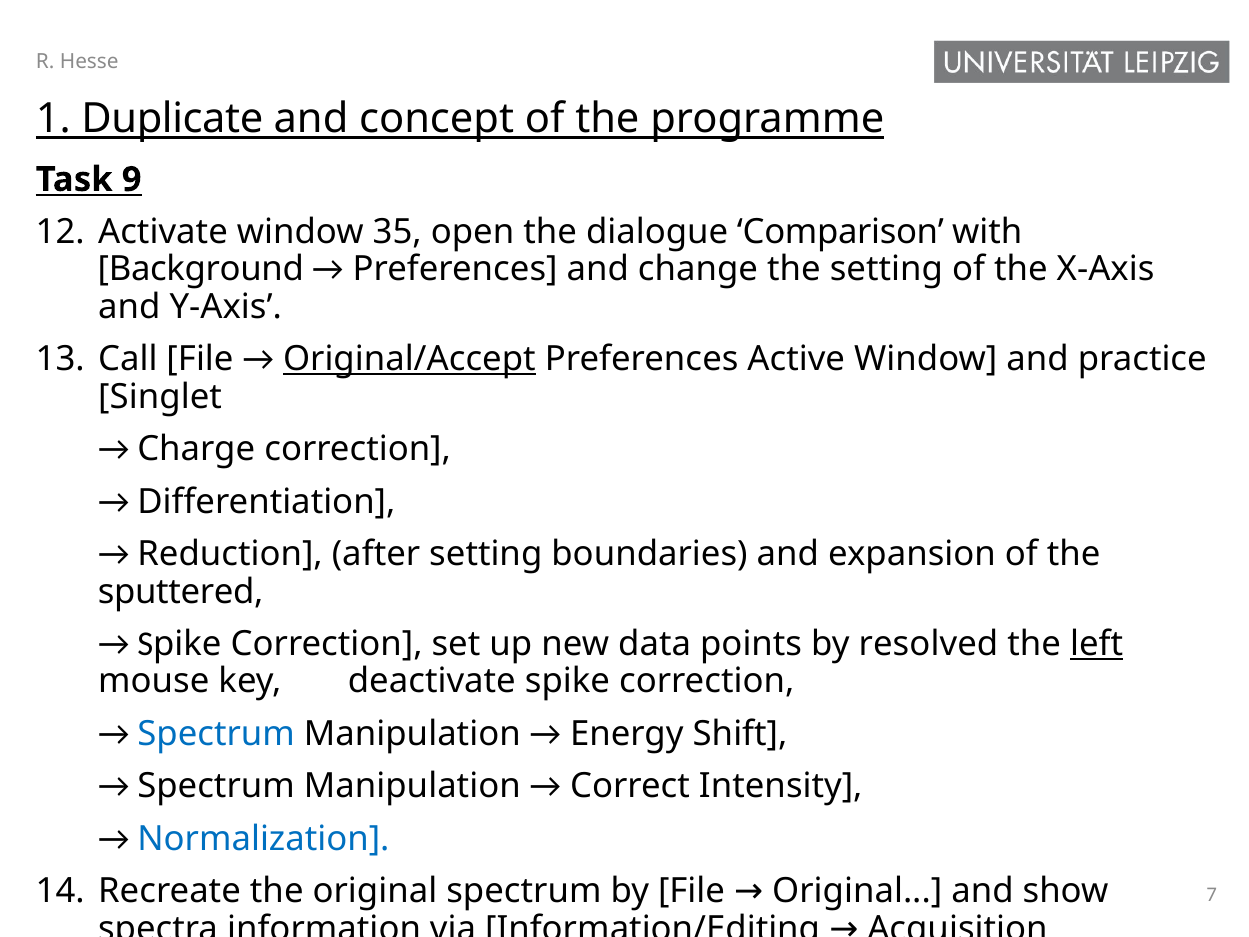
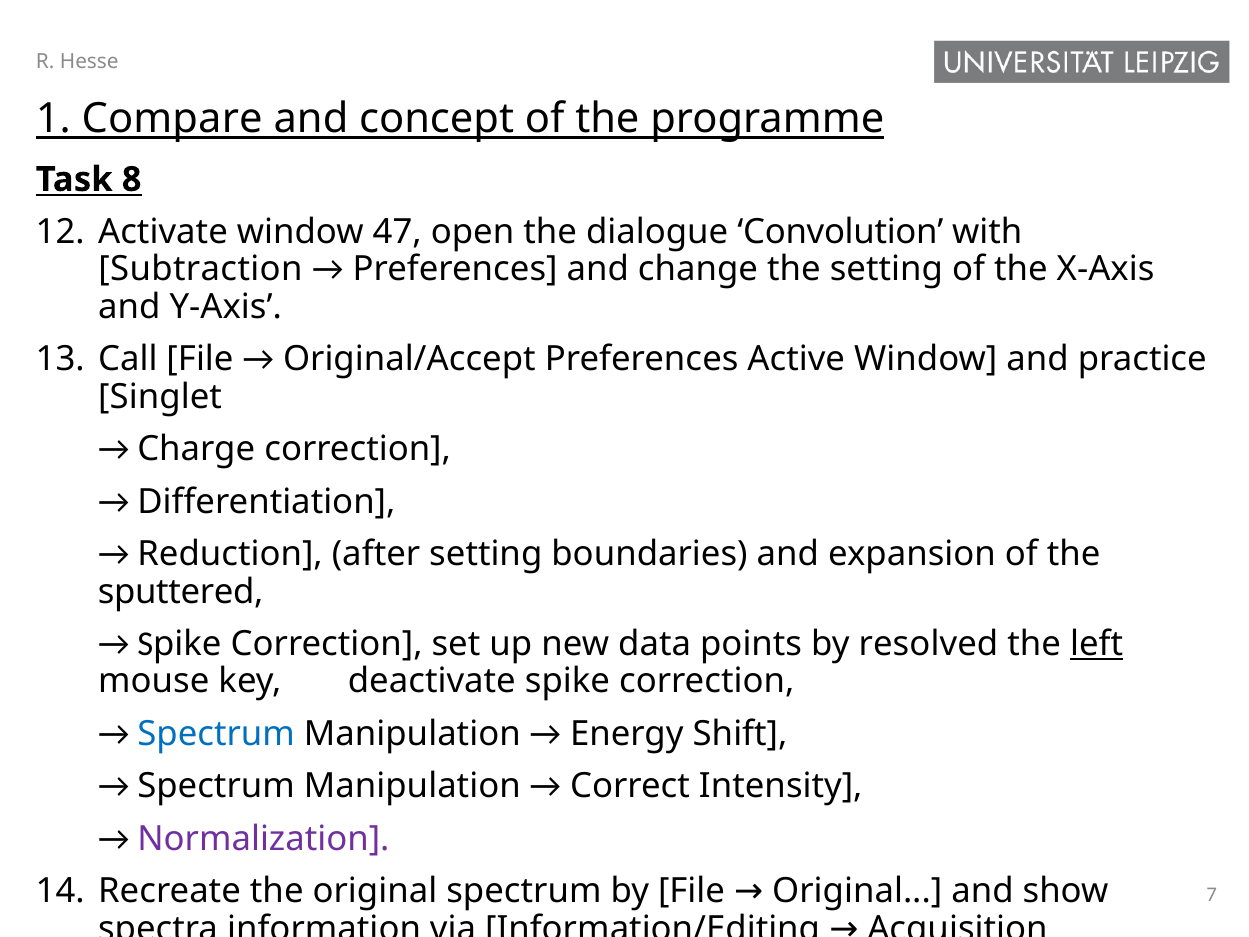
Duplicate: Duplicate -> Compare
9: 9 -> 8
35: 35 -> 47
Comparison: Comparison -> Convolution
Background: Background -> Subtraction
Original/Accept underline: present -> none
Normalization colour: blue -> purple
